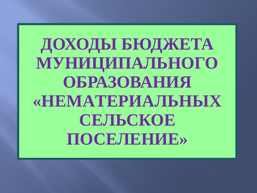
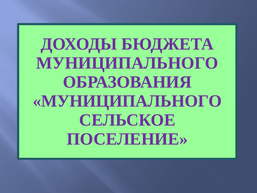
НЕМАТЕРИАЛЬНЫХ at (127, 101): НЕМАТЕРИАЛЬНЫХ -> МУНИЦИПАЛЬНОГО
